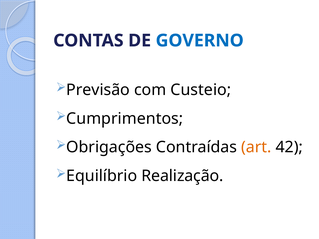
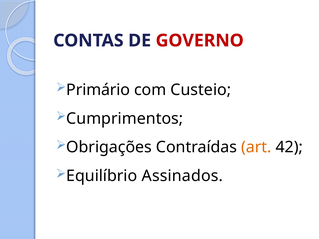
GOVERNO colour: blue -> red
Previsão: Previsão -> Primário
Realização: Realização -> Assinados
